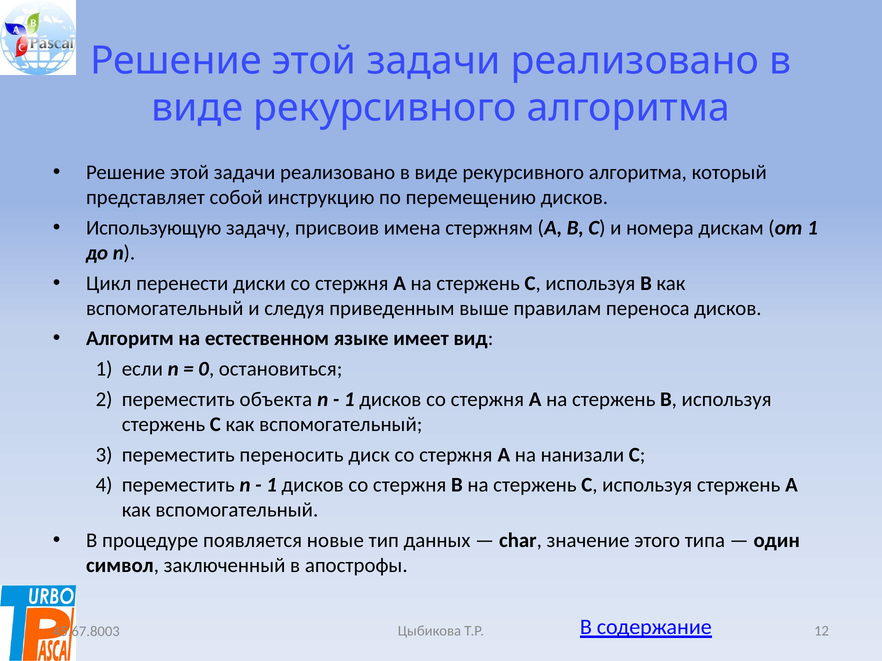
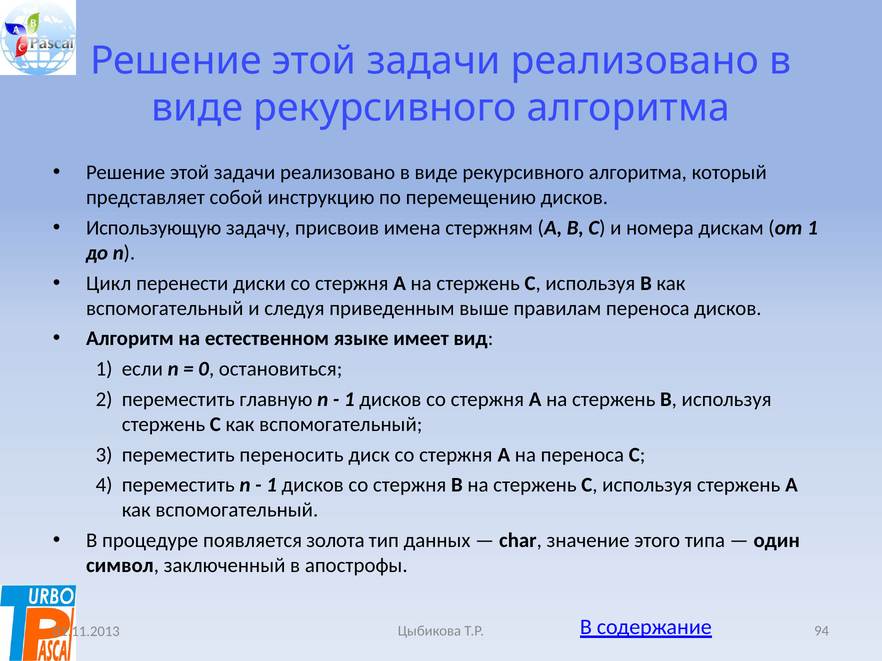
объекта: объекта -> главную
на нанизали: нанизали -> переноса
новые: новые -> золота
12: 12 -> 94
45.67.8003: 45.67.8003 -> 01.11.2013
